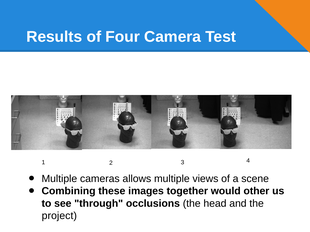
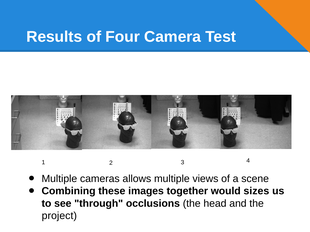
other: other -> sizes
